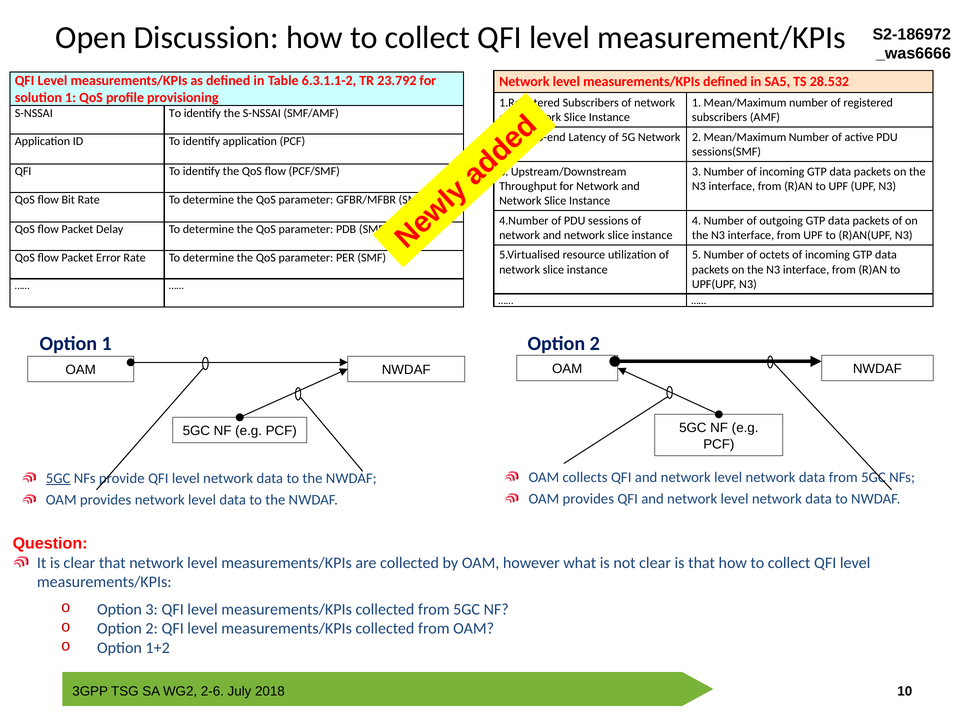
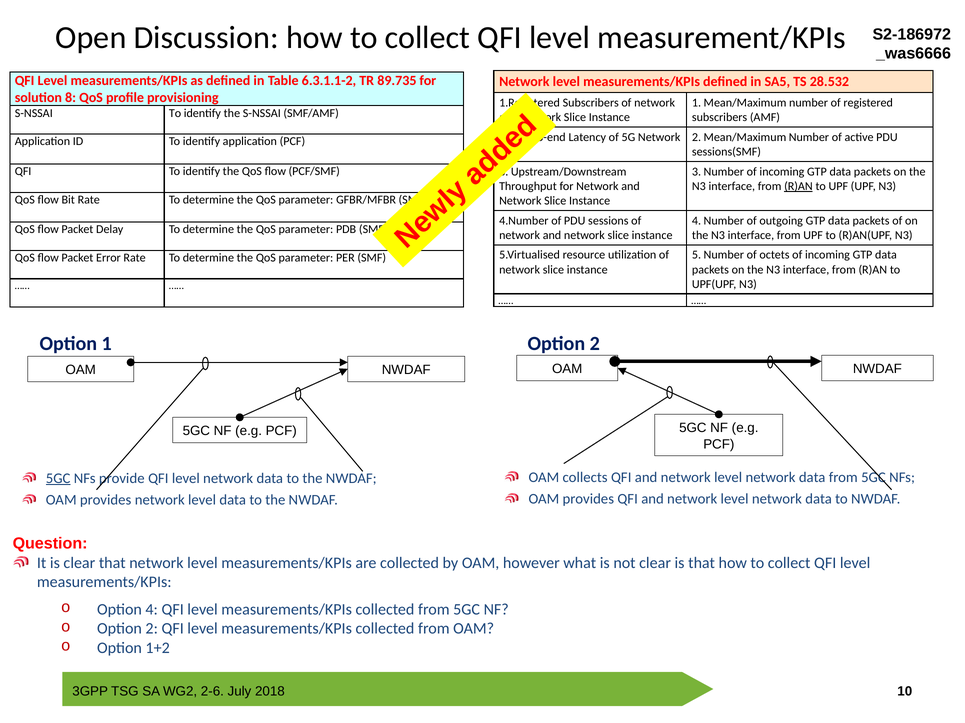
23.792: 23.792 -> 89.735
solution 1: 1 -> 8
R)AN at (798, 187) underline: none -> present
Option 3: 3 -> 4
